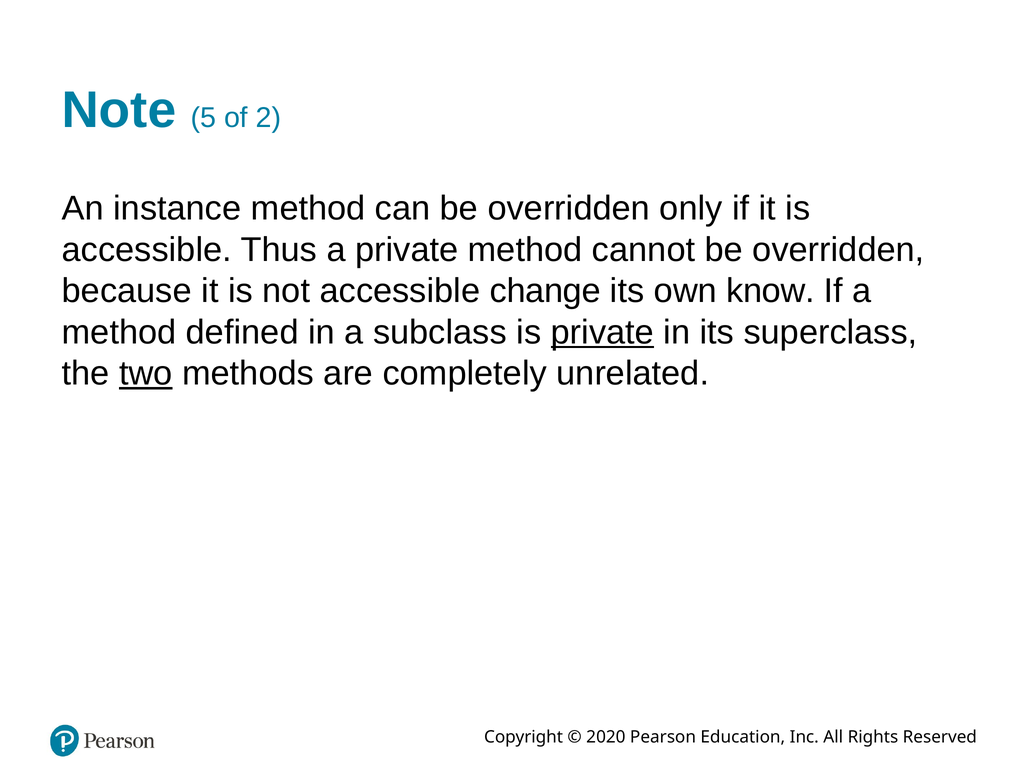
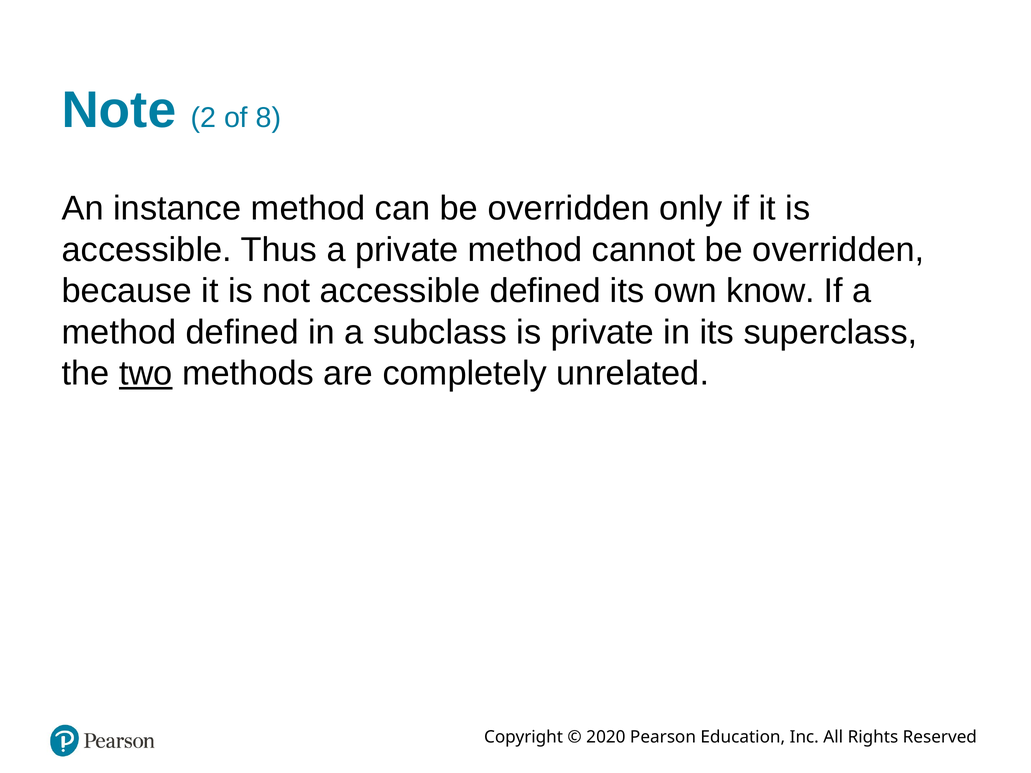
5: 5 -> 2
2: 2 -> 8
accessible change: change -> defined
private at (602, 332) underline: present -> none
